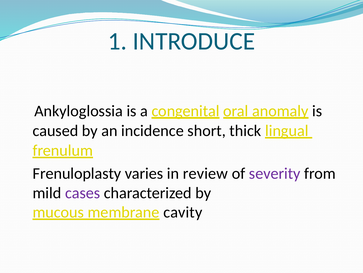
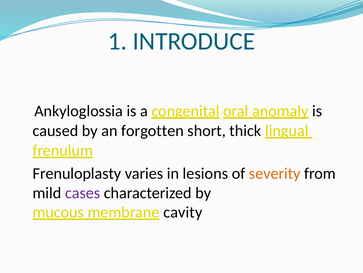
incidence: incidence -> forgotten
review: review -> lesions
severity colour: purple -> orange
